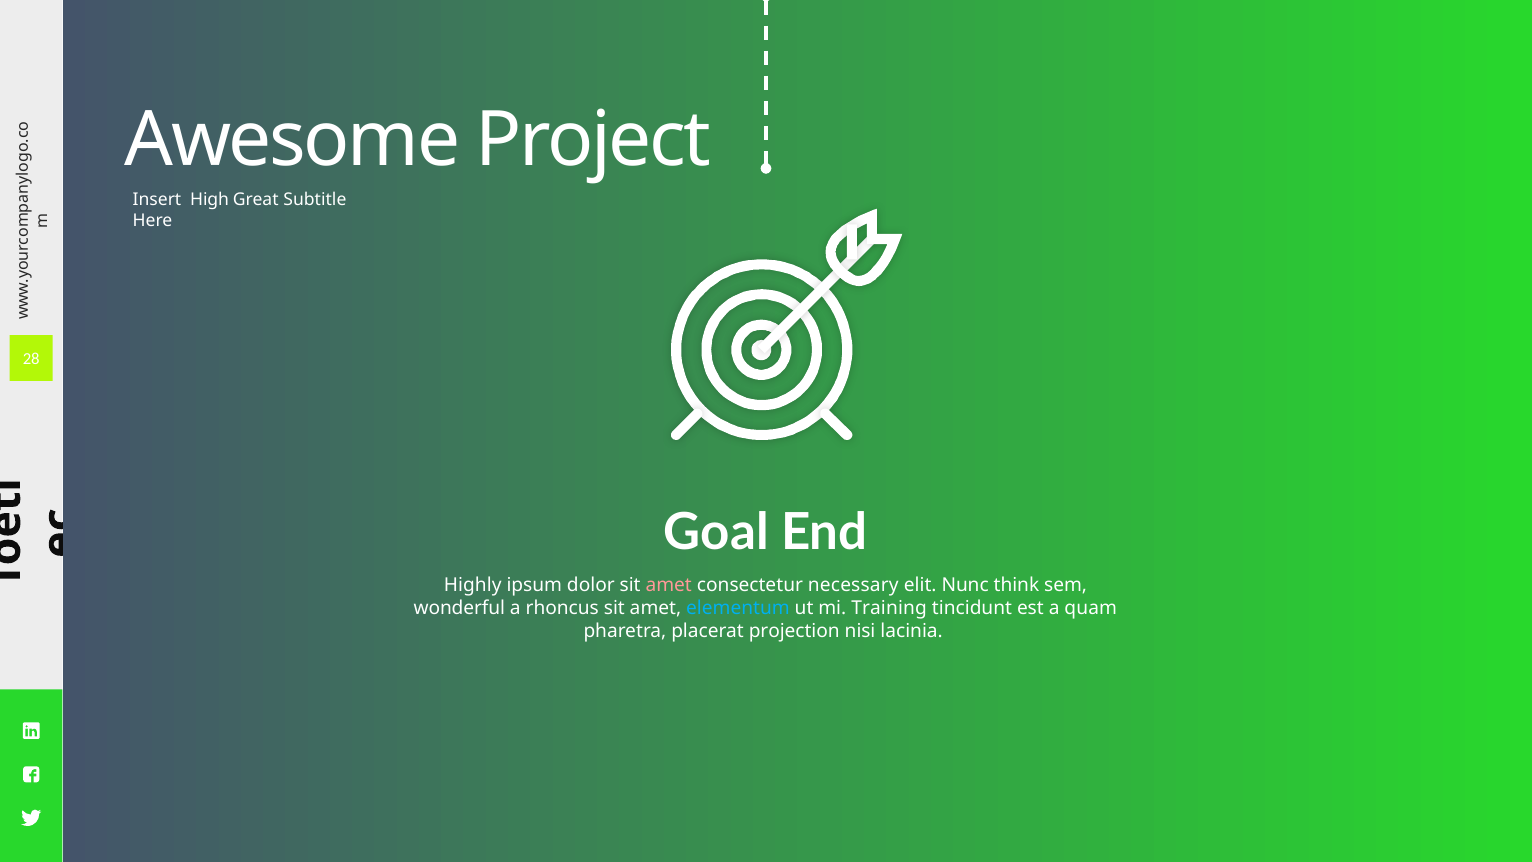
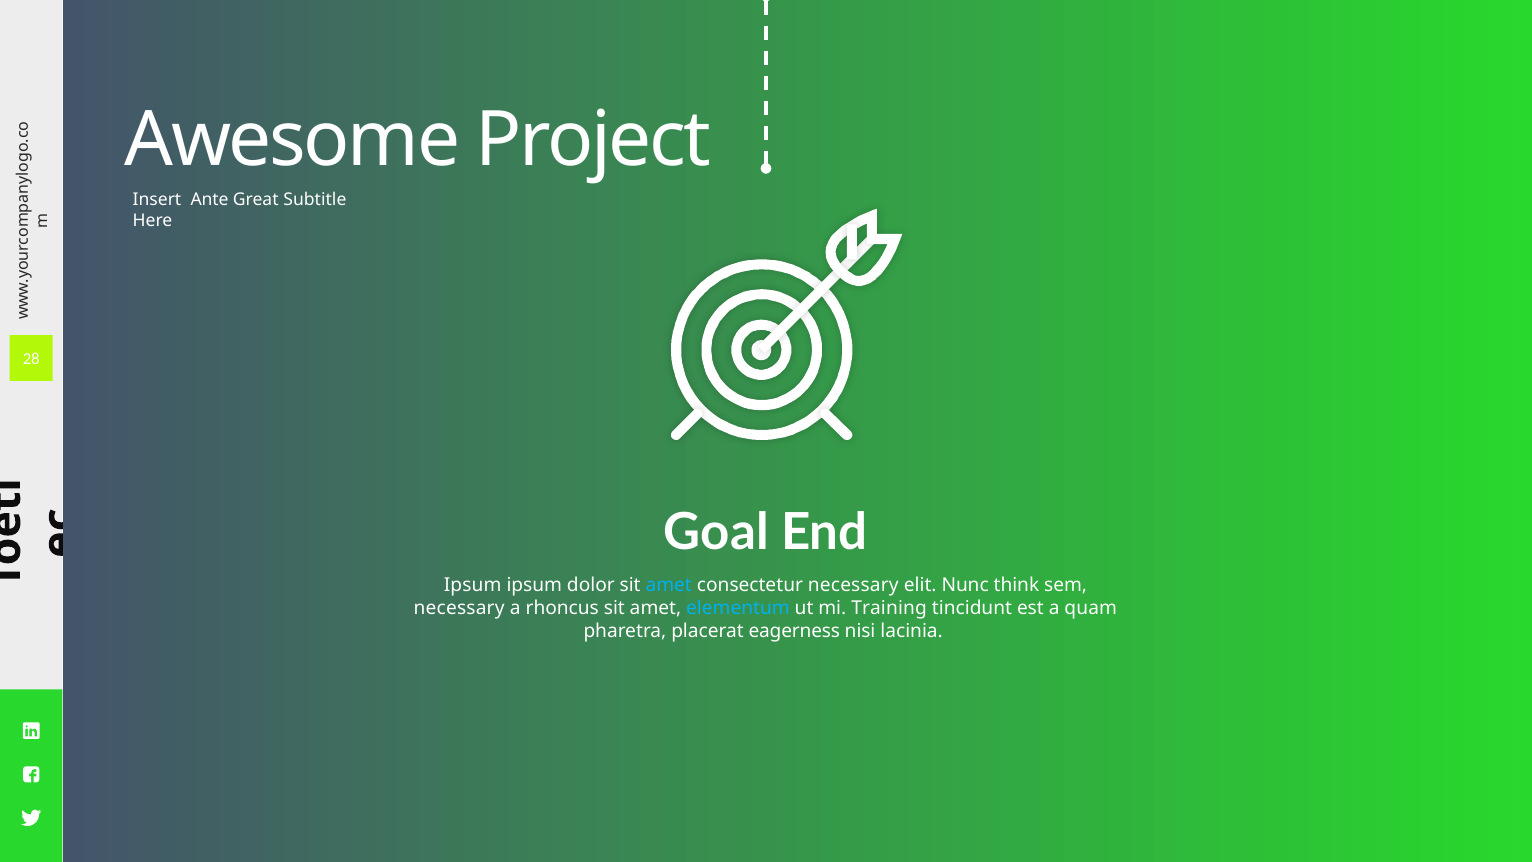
High: High -> Ante
Highly at (473, 585): Highly -> Ipsum
amet at (669, 585) colour: pink -> light blue
wonderful at (459, 608): wonderful -> necessary
projection: projection -> eagerness
